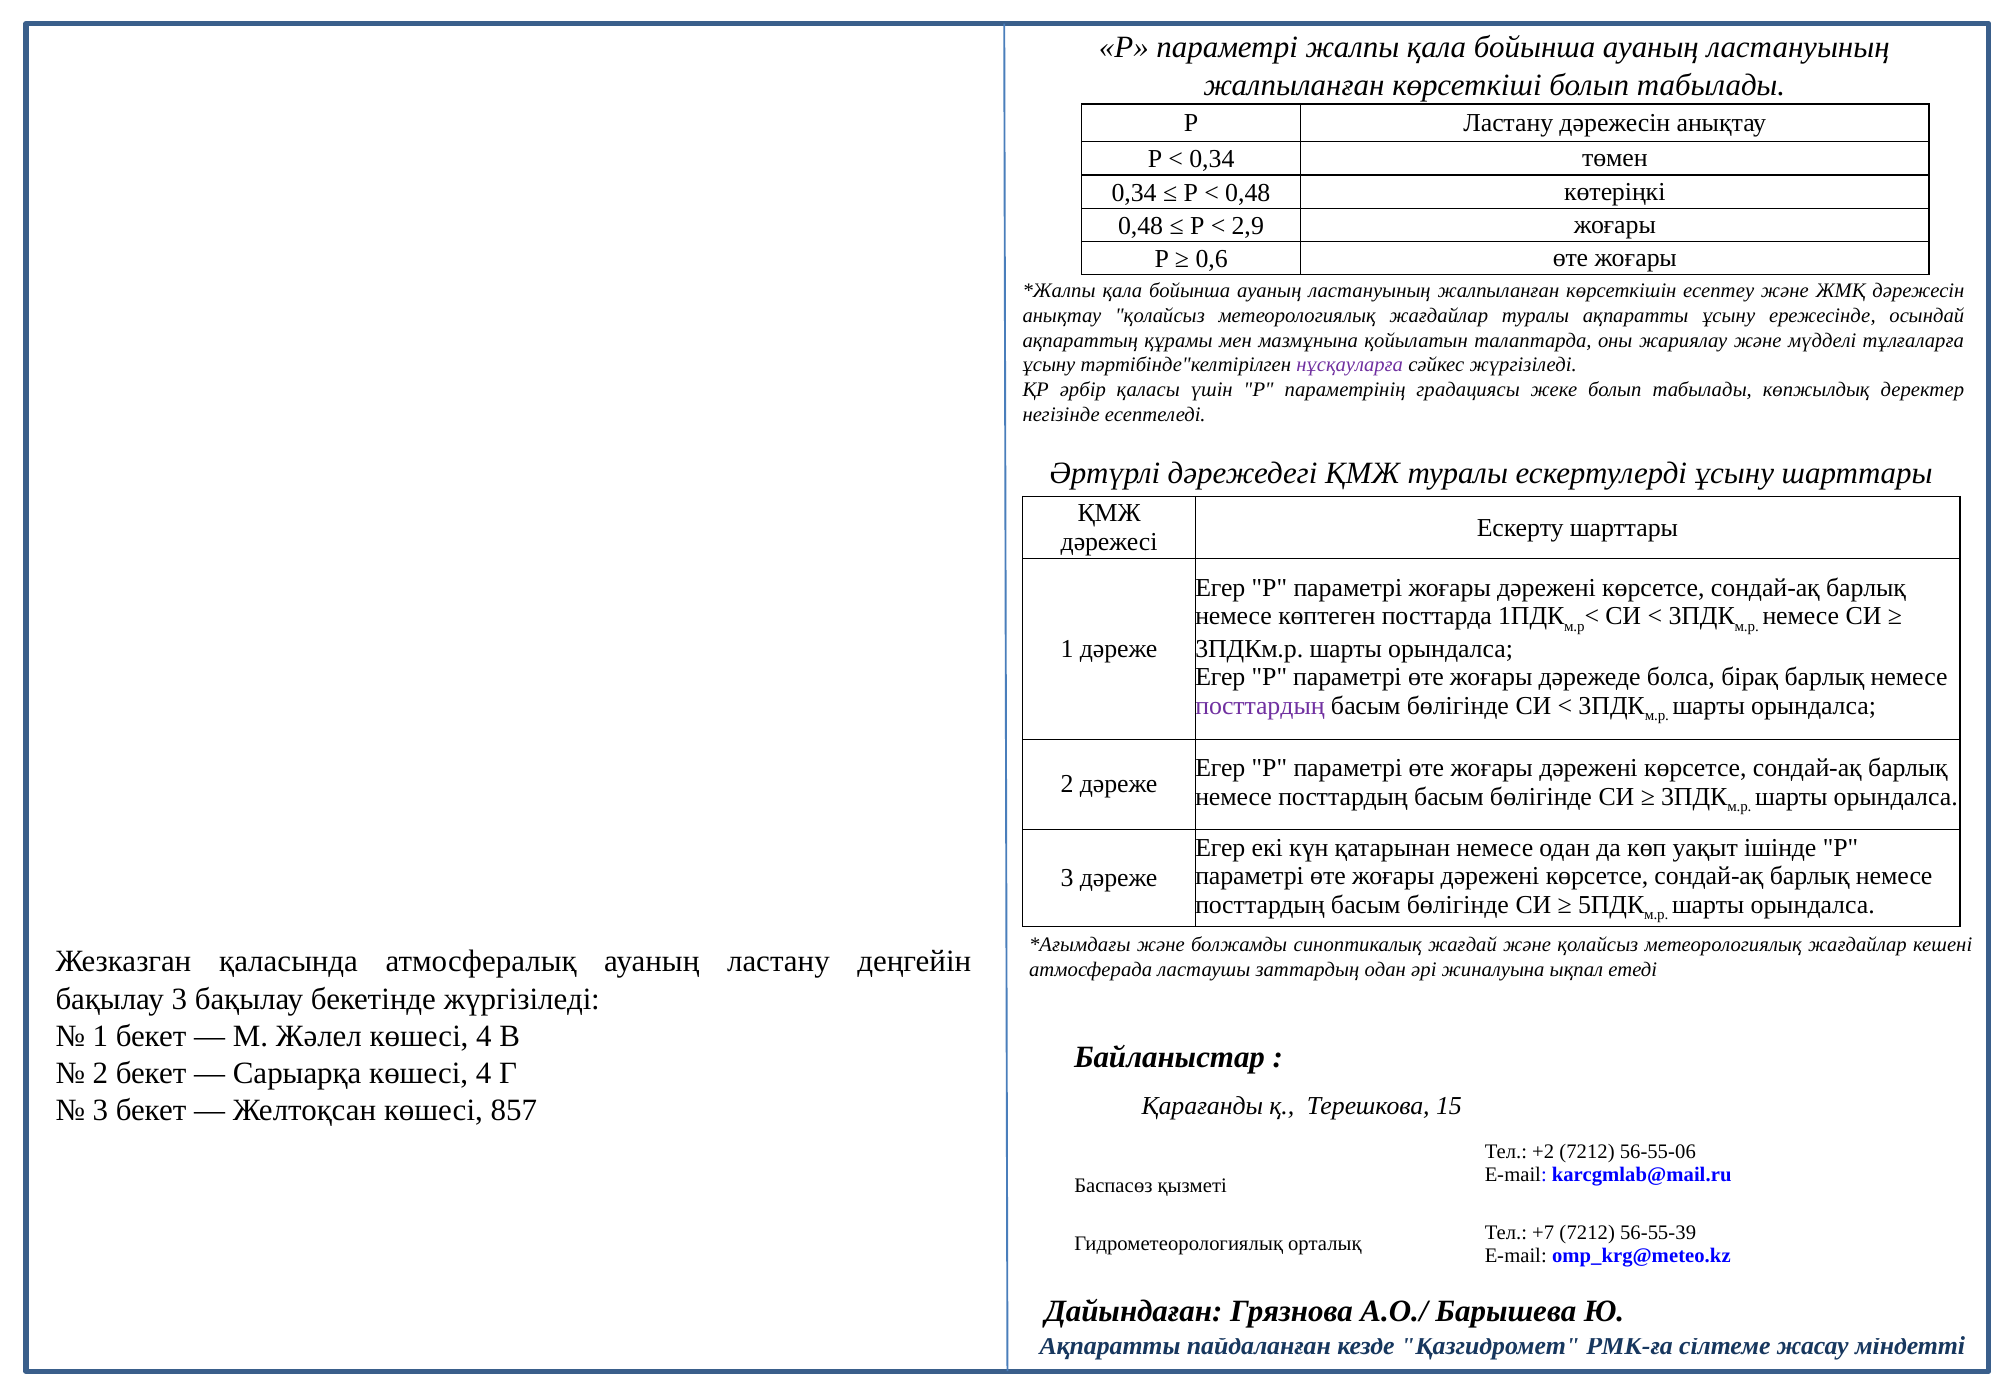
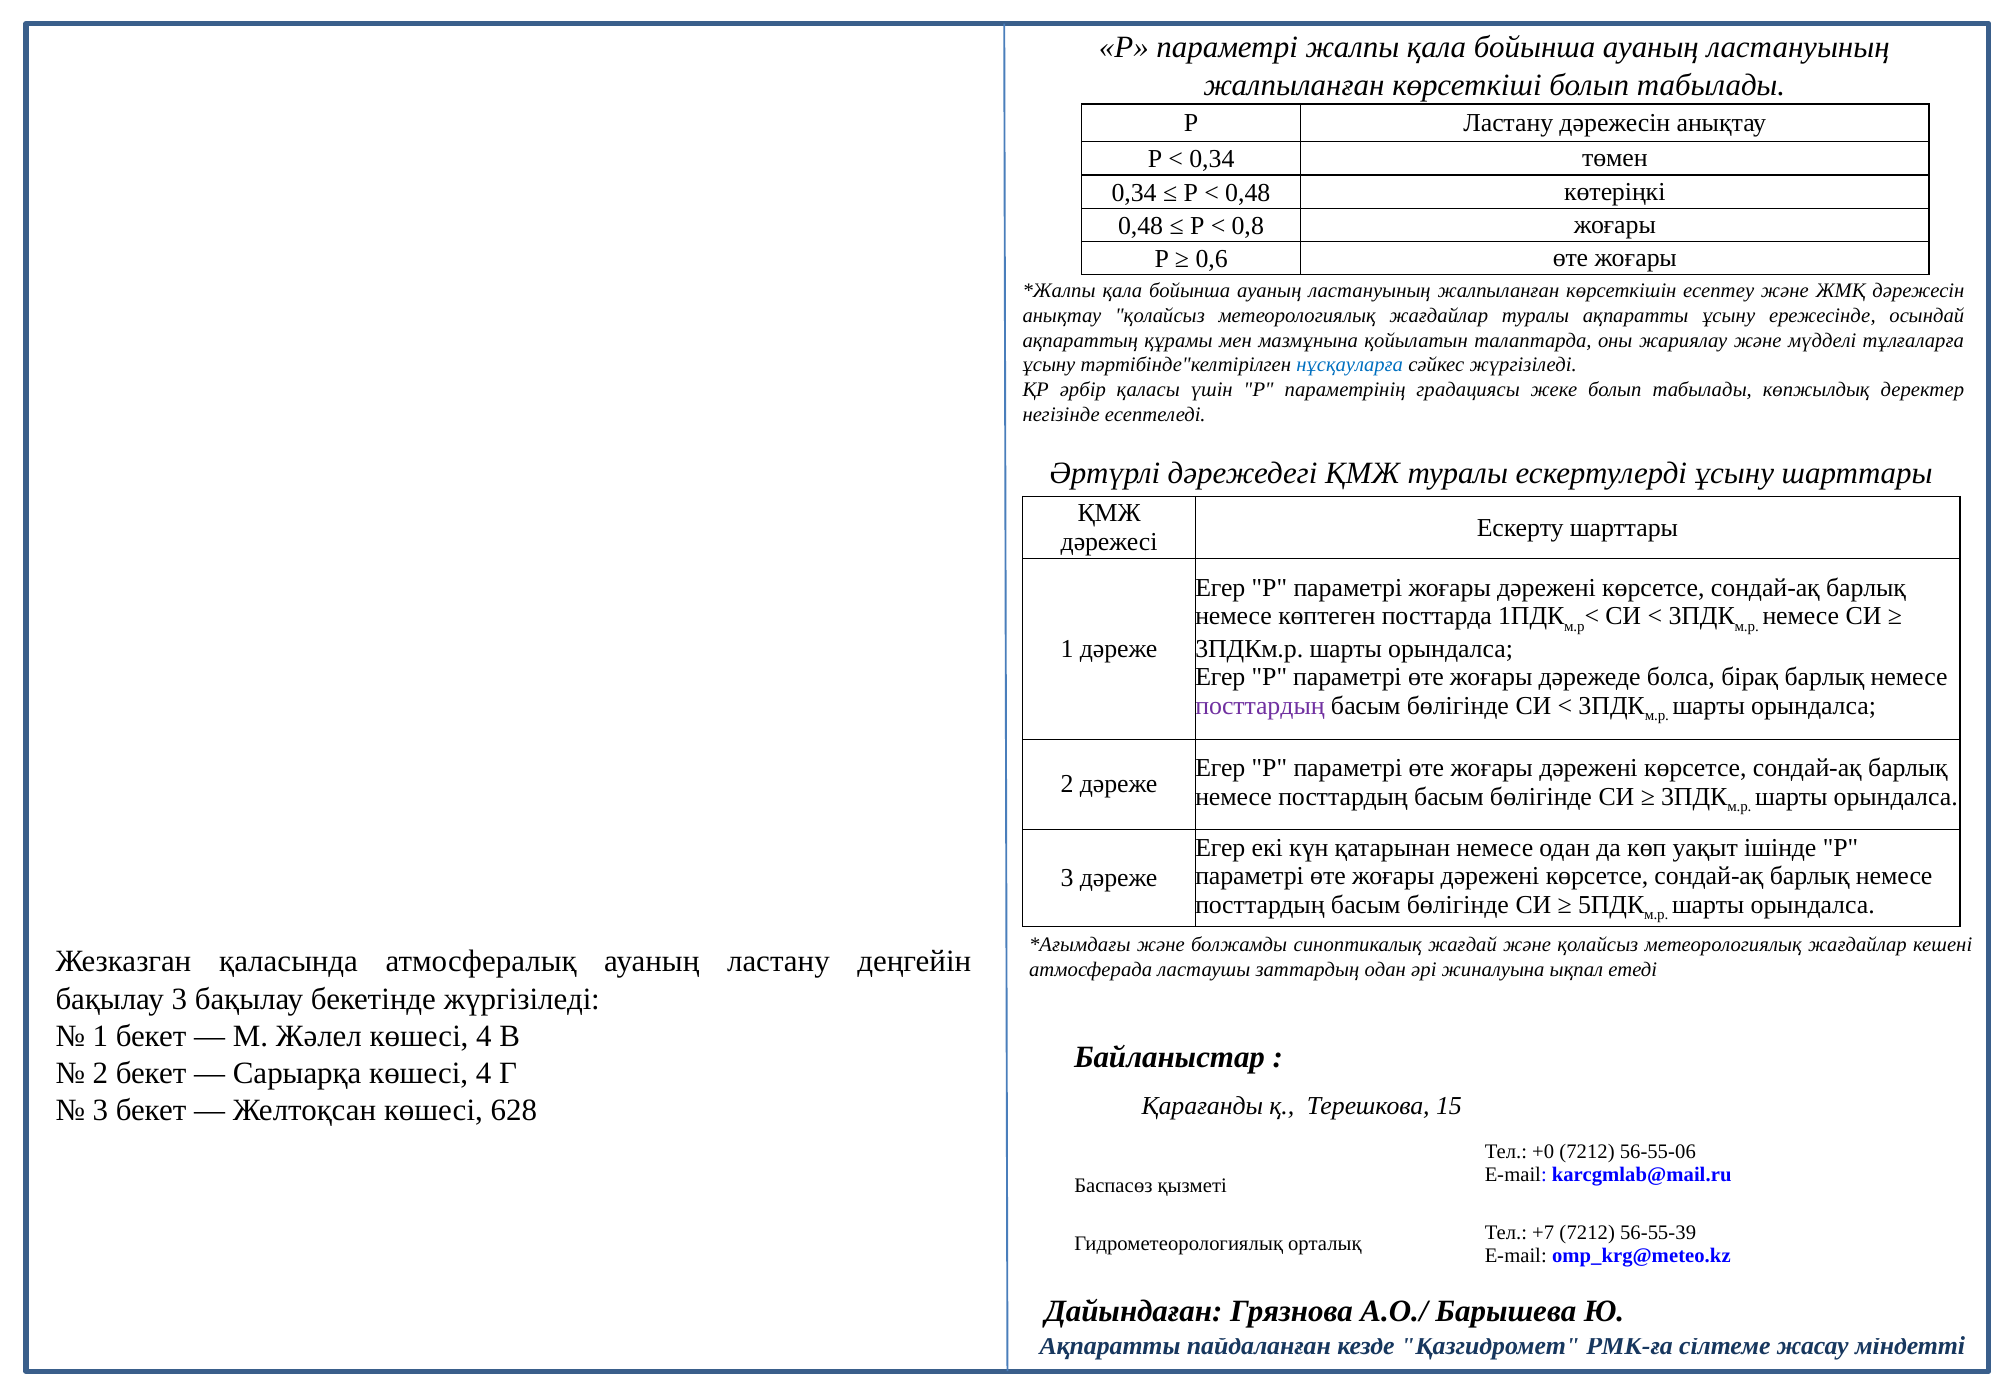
2,9: 2,9 -> 0,8
нұсқауларға colour: purple -> blue
857: 857 -> 628
+2: +2 -> +0
